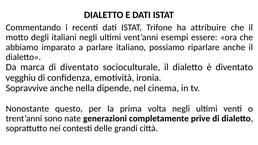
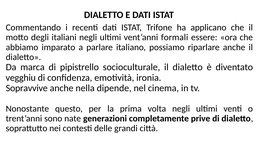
attribuire: attribuire -> applicano
esempi: esempi -> formali
di diventato: diventato -> pipistrello
